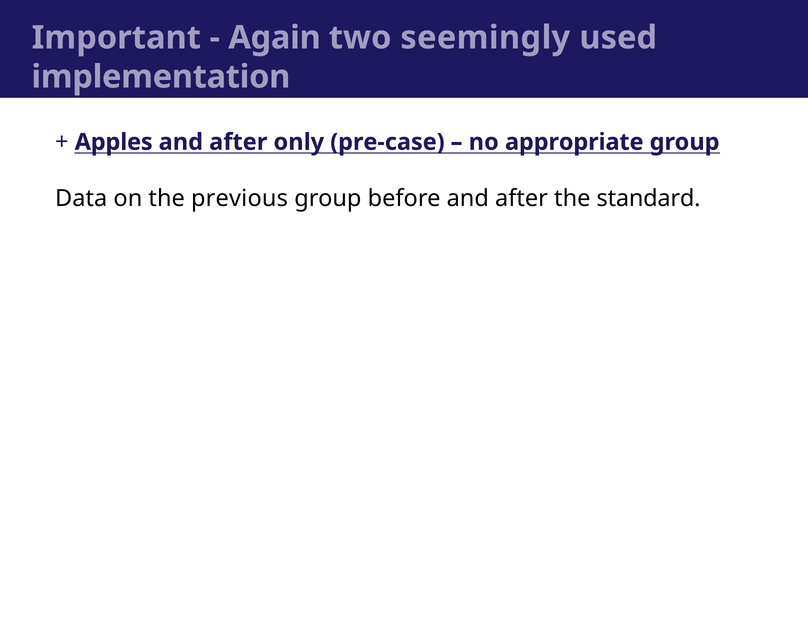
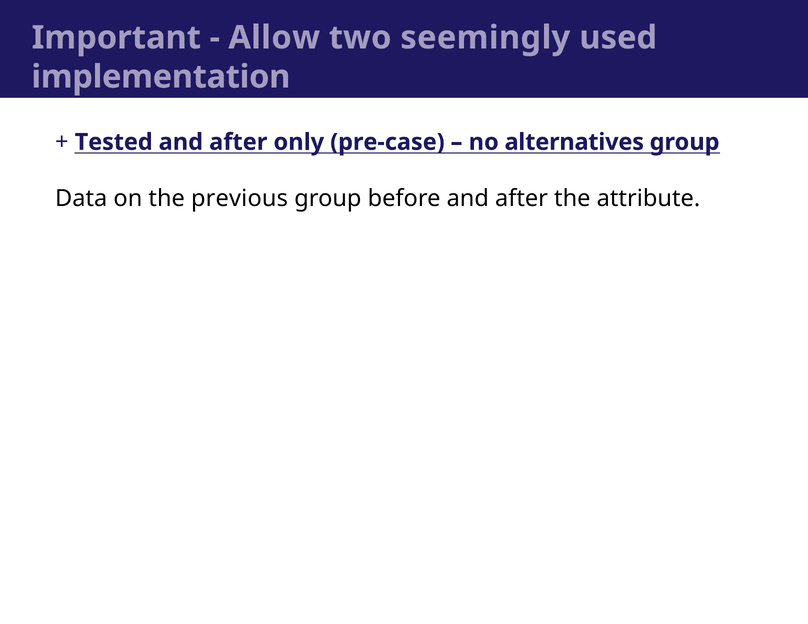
Again: Again -> Allow
Apples: Apples -> Tested
appropriate: appropriate -> alternatives
standard: standard -> attribute
